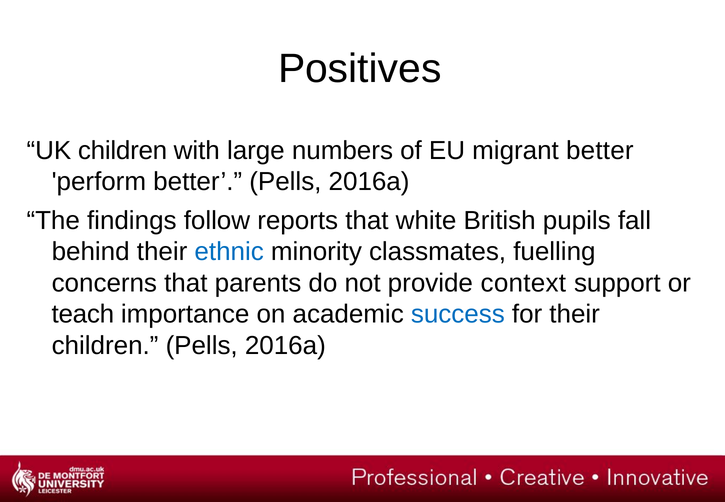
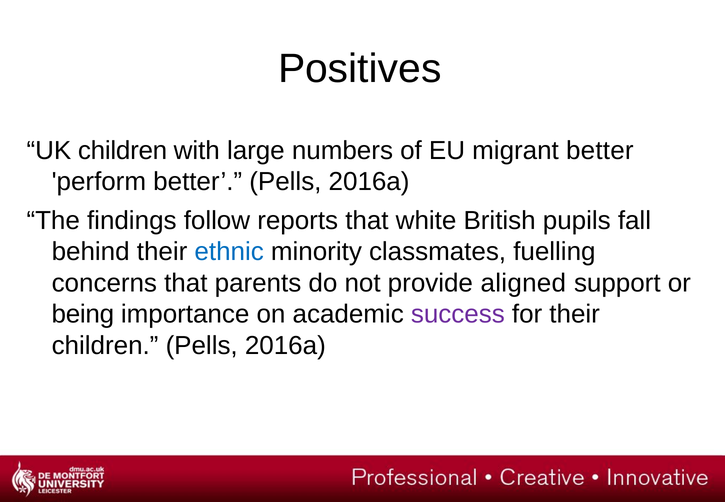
context: context -> aligned
teach: teach -> being
success colour: blue -> purple
